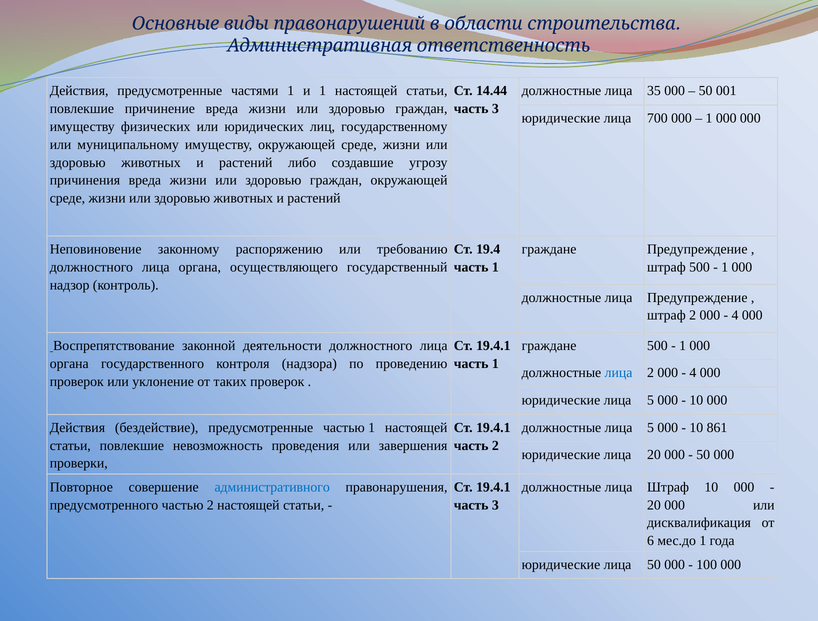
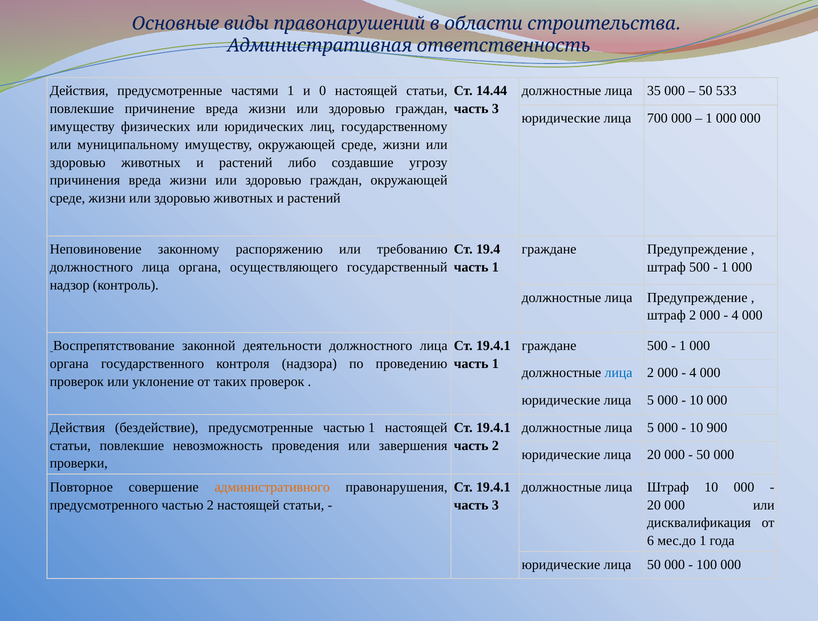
и 1: 1 -> 0
001: 001 -> 533
861: 861 -> 900
административного colour: blue -> orange
